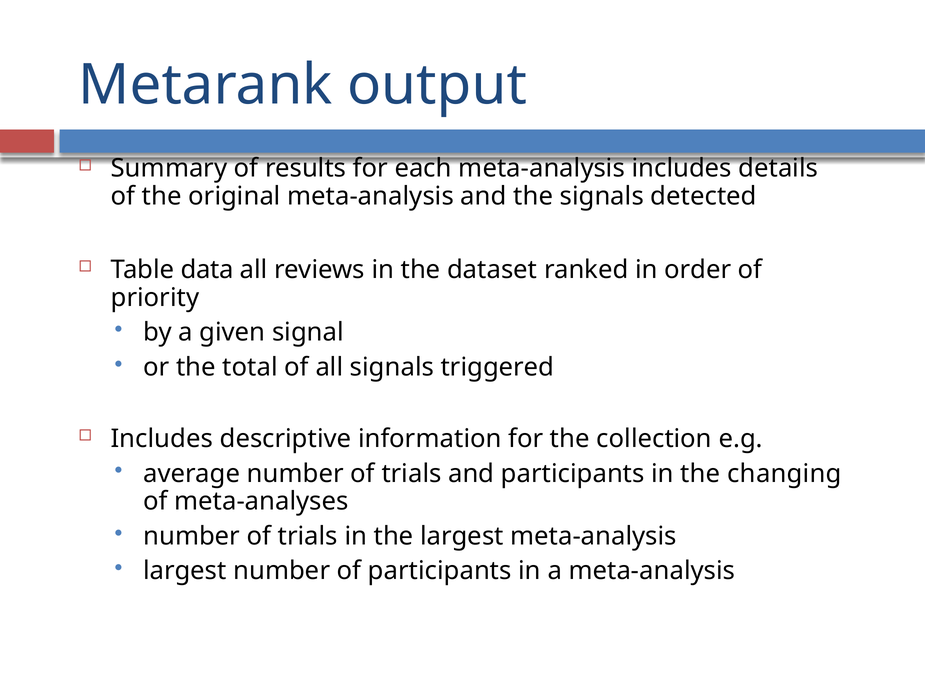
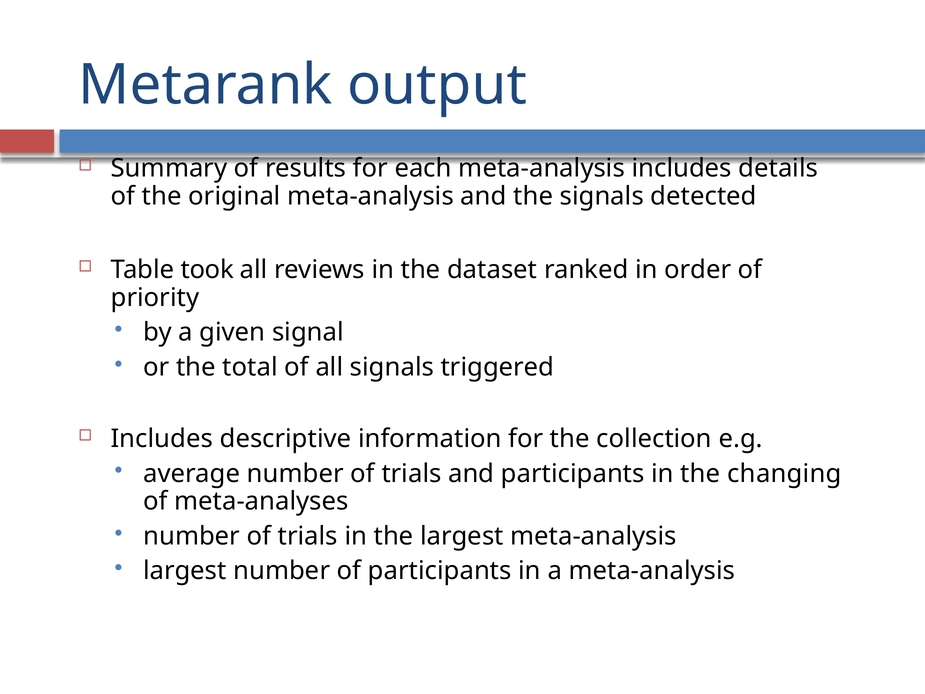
data: data -> took
